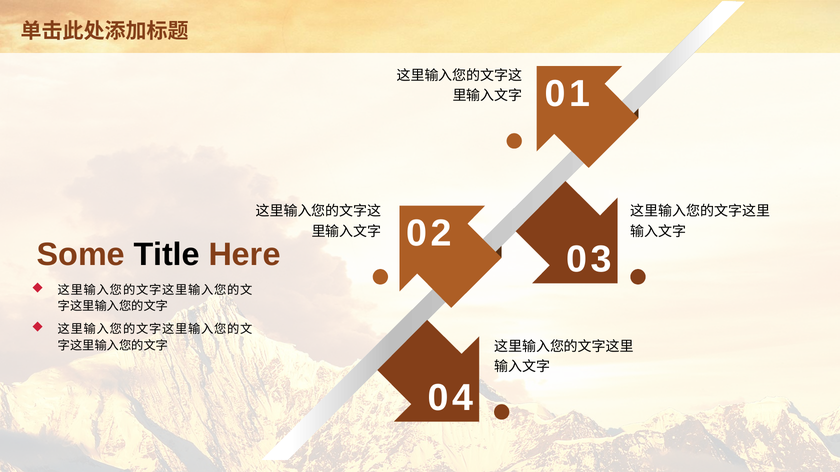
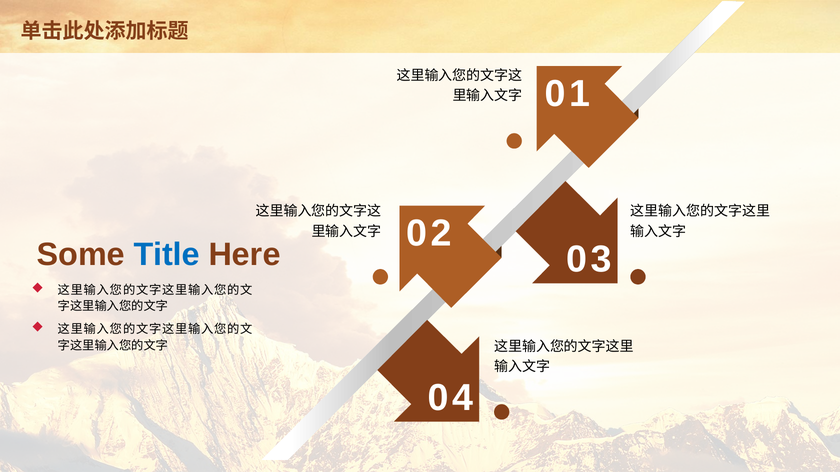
Title colour: black -> blue
